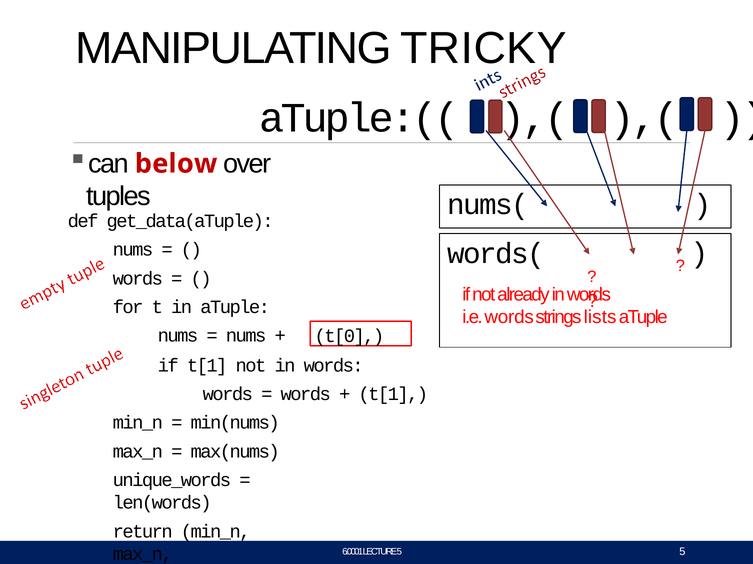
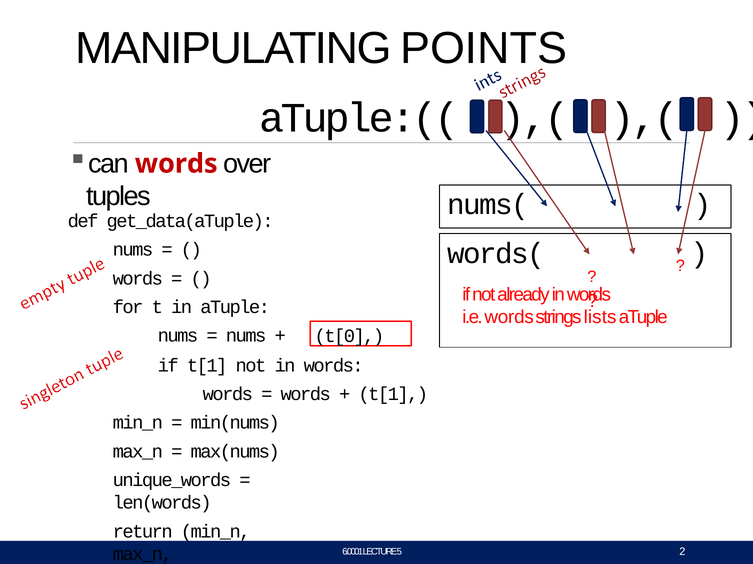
TRICKY: TRICKY -> POINTS
below at (176, 164): below -> words
5 5: 5 -> 2
